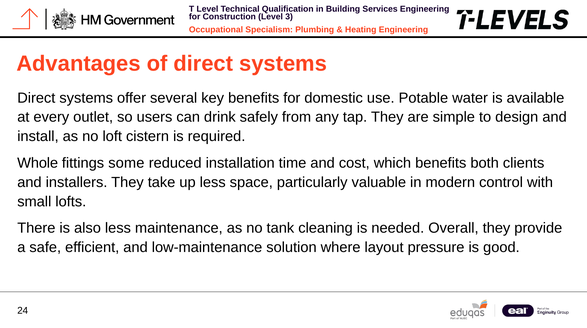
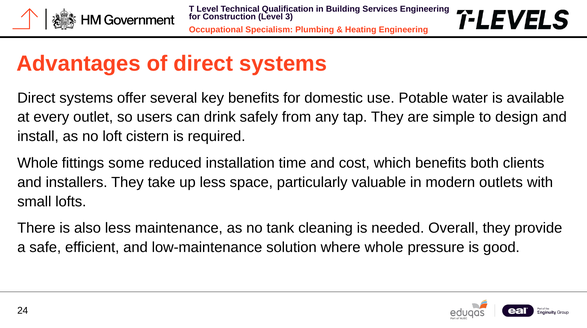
control: control -> outlets
where layout: layout -> whole
